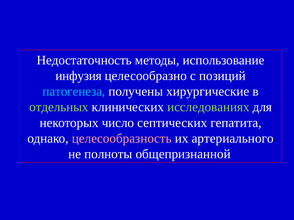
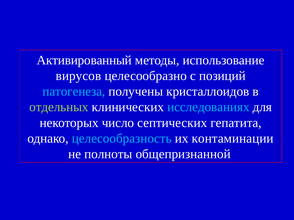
Недостаточность: Недостаточность -> Активированный
инфузия: инфузия -> вирусов
хирургические: хирургические -> кристаллоидов
исследованиях colour: light green -> light blue
целесообразность colour: pink -> light blue
артериального: артериального -> контаминации
